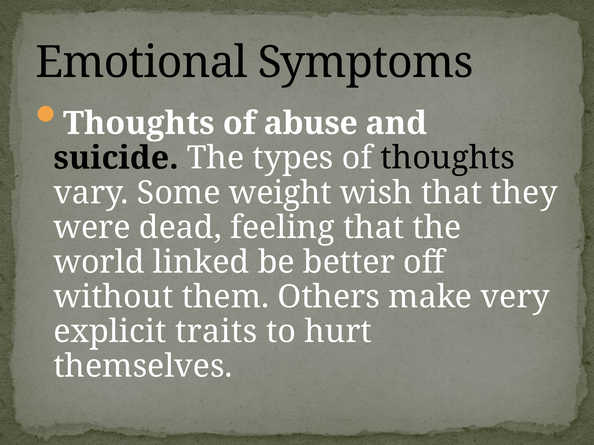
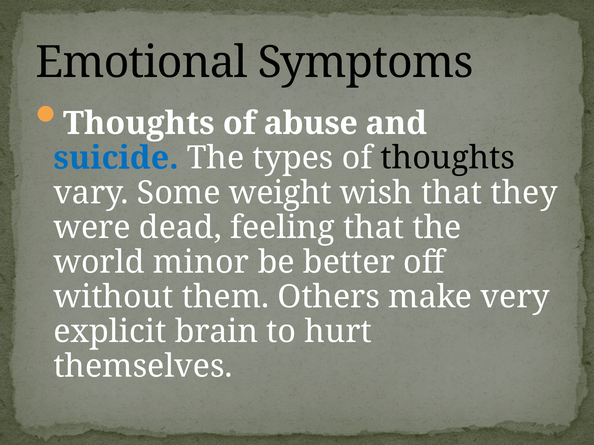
suicide colour: black -> blue
linked: linked -> minor
traits: traits -> brain
